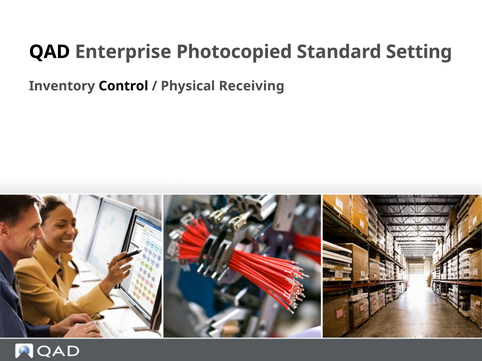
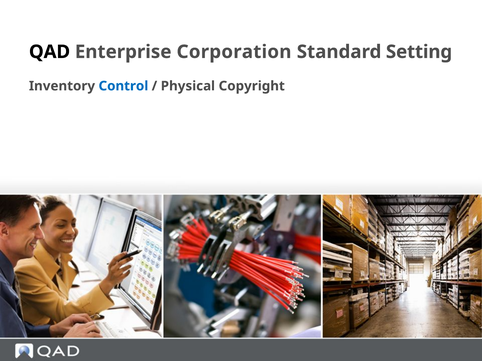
Photocopied: Photocopied -> Corporation
Control colour: black -> blue
Receiving: Receiving -> Copyright
